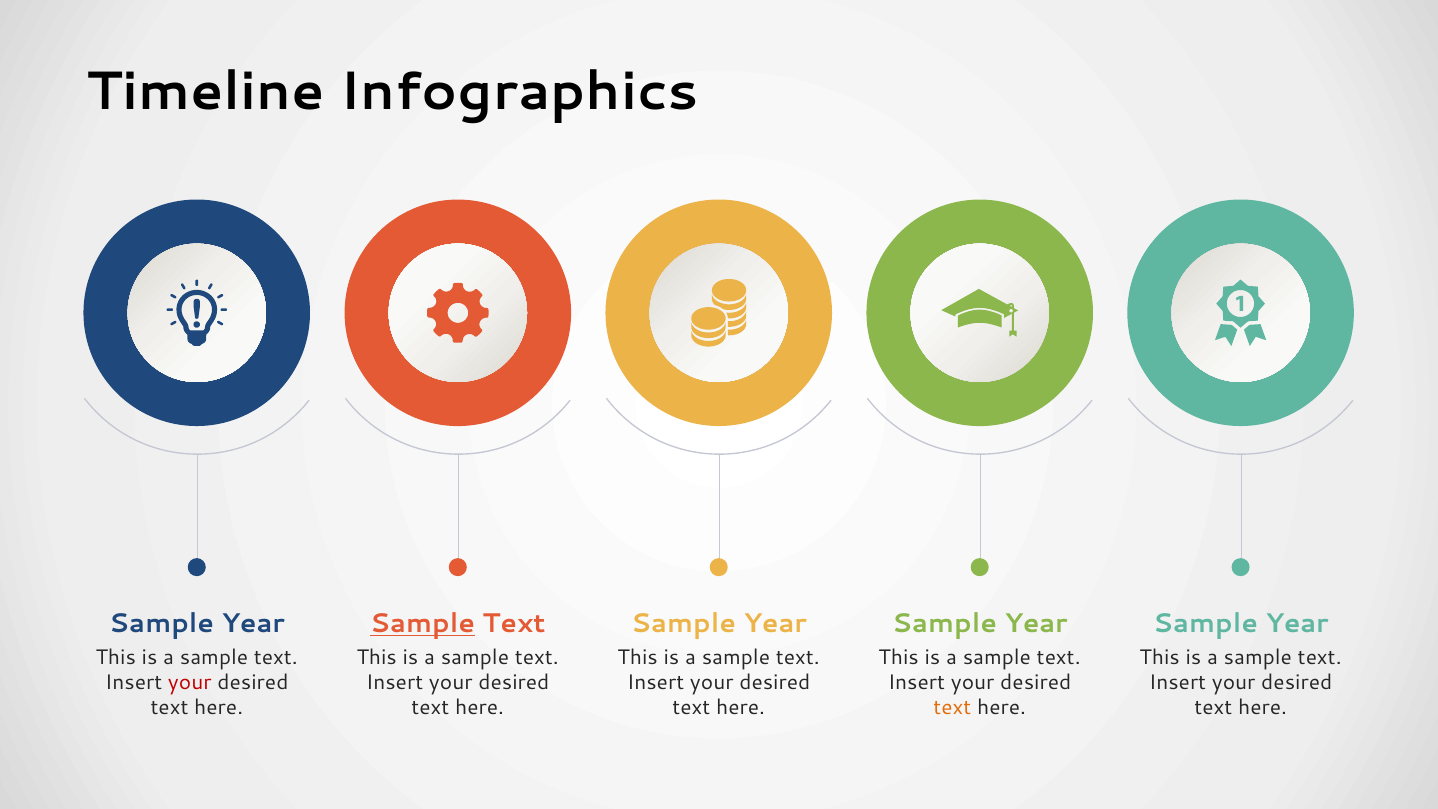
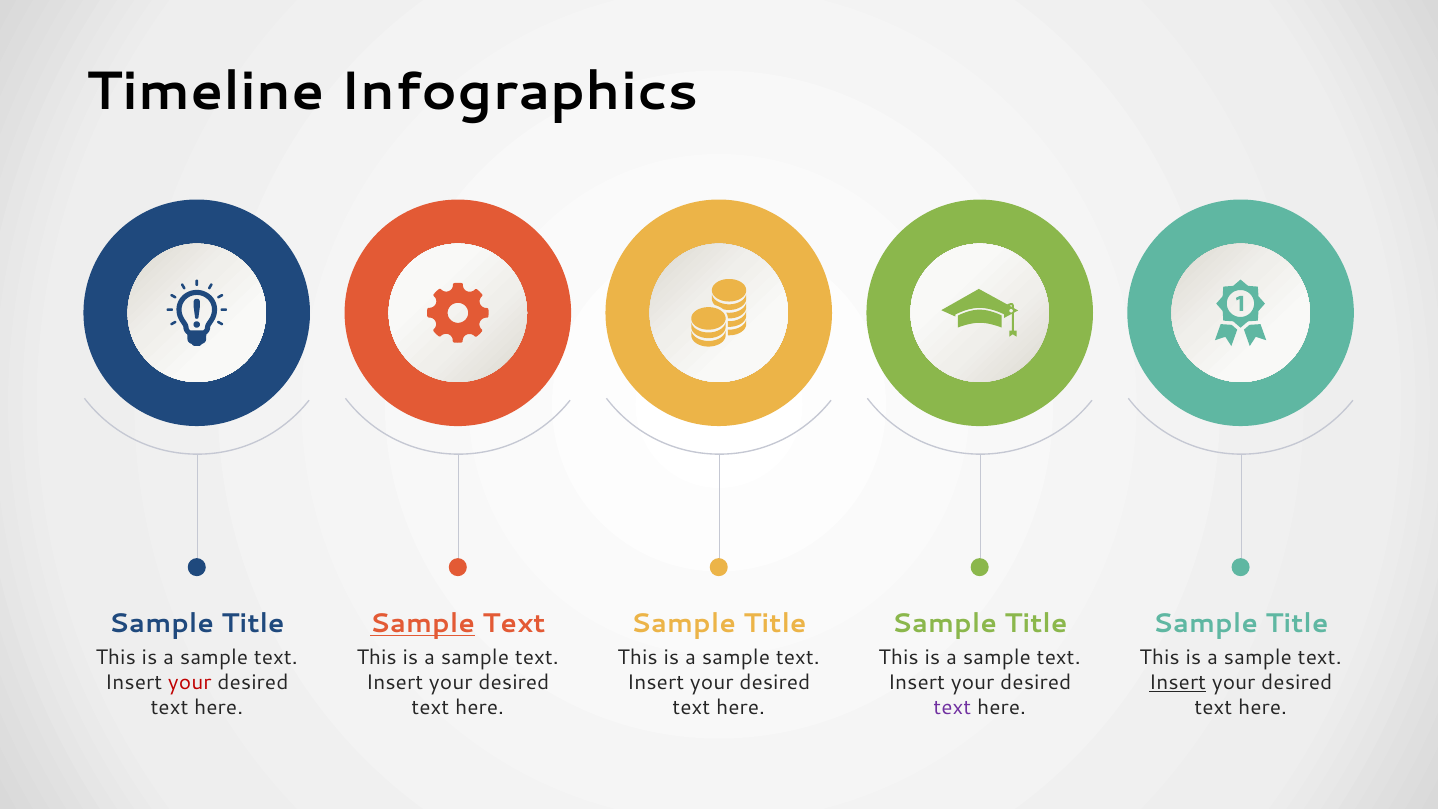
Year at (253, 624): Year -> Title
Year at (775, 624): Year -> Title
Year at (1036, 624): Year -> Title
Year at (1297, 624): Year -> Title
Insert at (1177, 683) underline: none -> present
text at (952, 708) colour: orange -> purple
